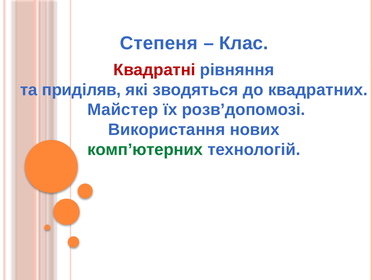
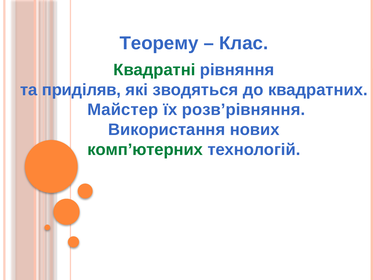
Степеня: Степеня -> Теорему
Квадратні colour: red -> green
розв’допомозі: розв’допомозі -> розв’рівняння
